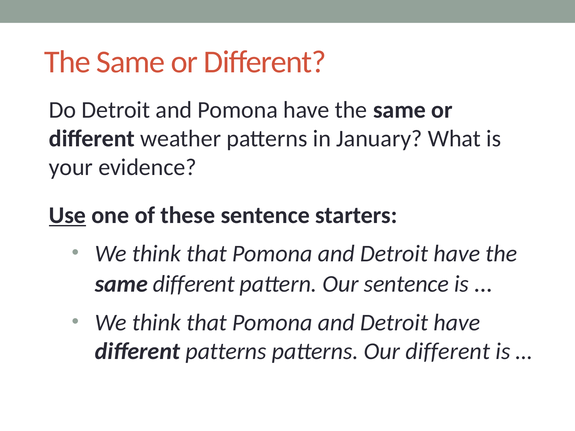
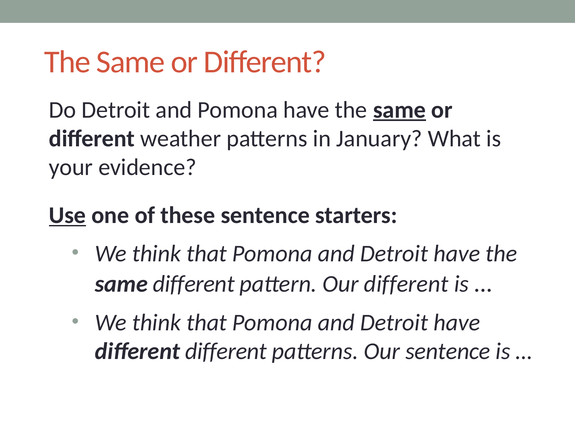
same at (399, 110) underline: none -> present
Our sentence: sentence -> different
different patterns: patterns -> different
Our different: different -> sentence
